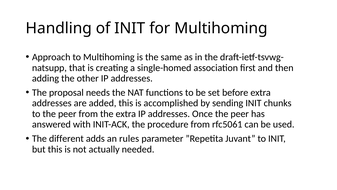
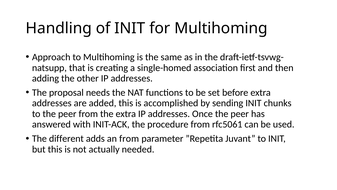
an rules: rules -> from
